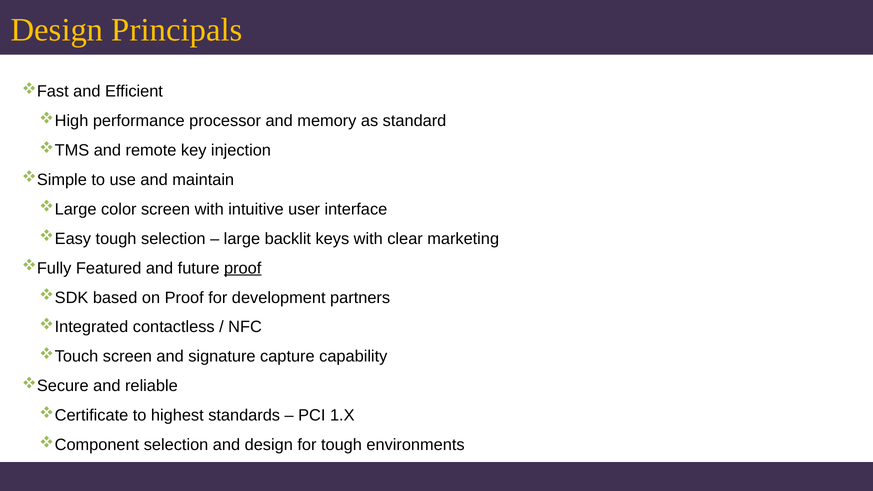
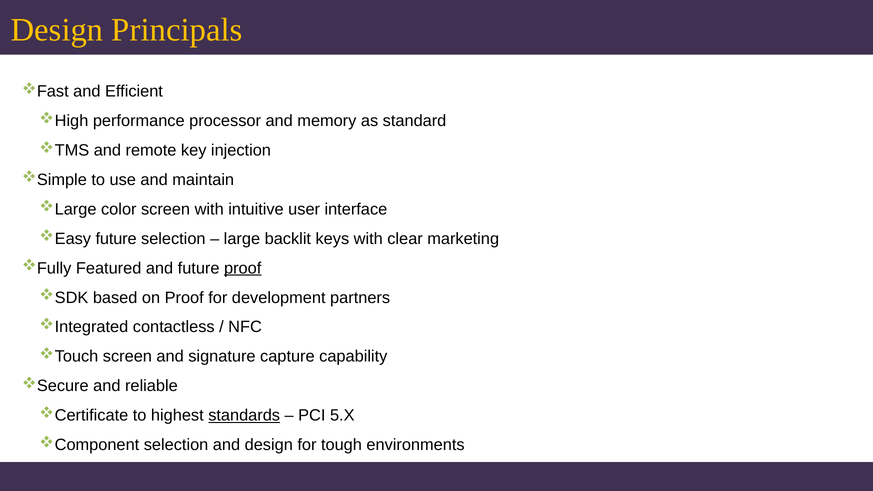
tough at (116, 239): tough -> future
standards underline: none -> present
1.X: 1.X -> 5.X
